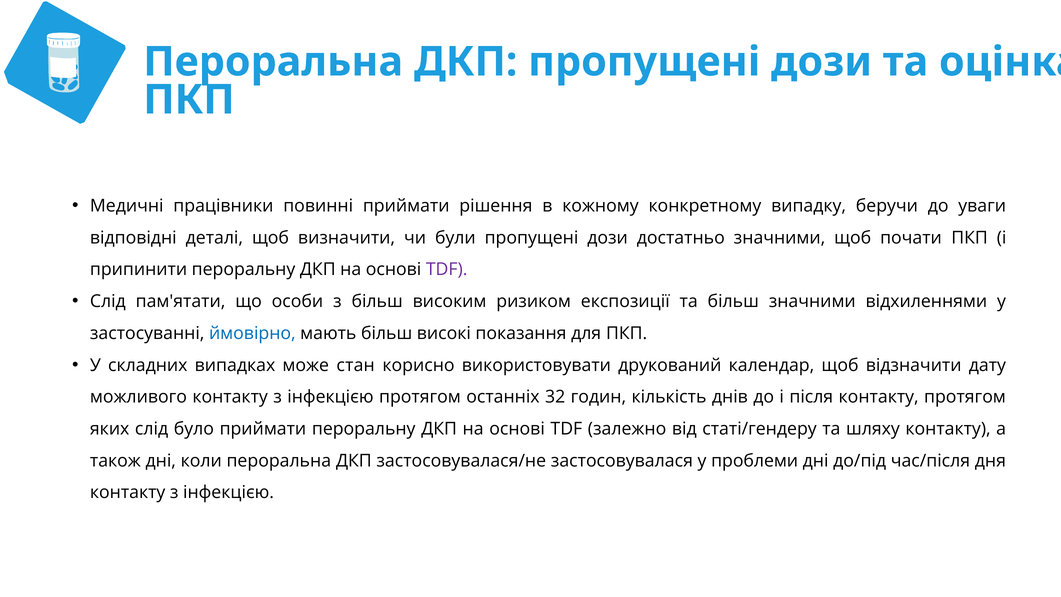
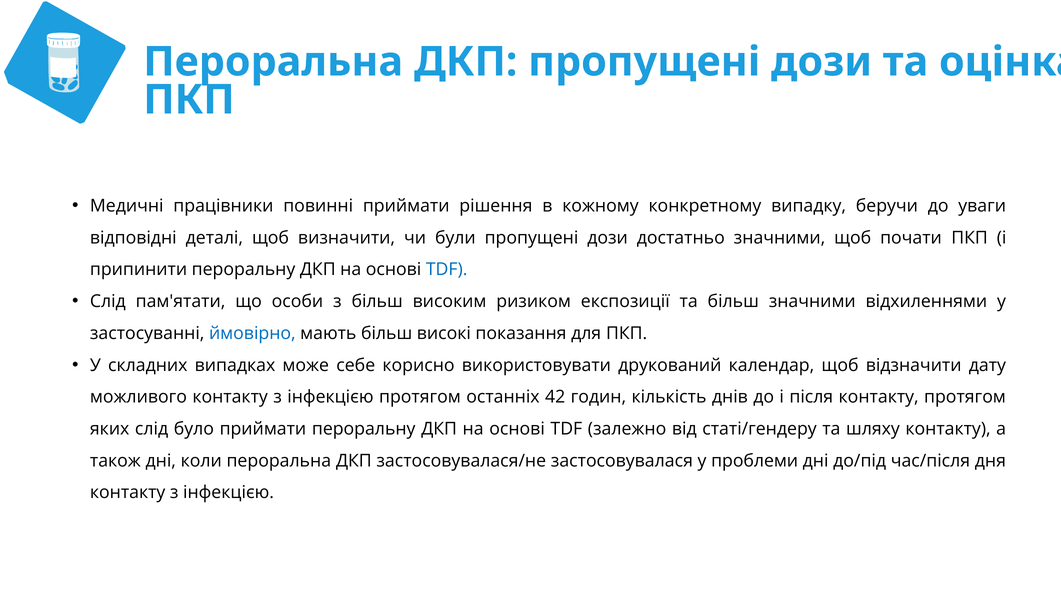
TDF at (447, 270) colour: purple -> blue
стан: стан -> себе
32: 32 -> 42
